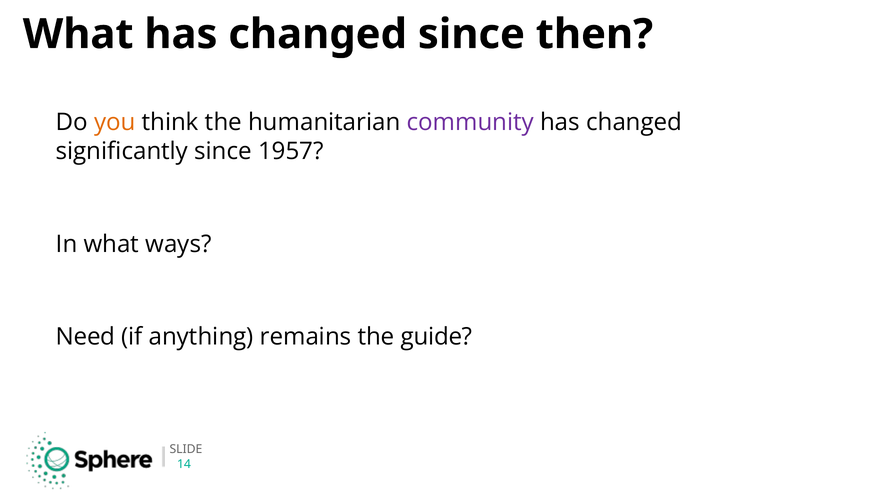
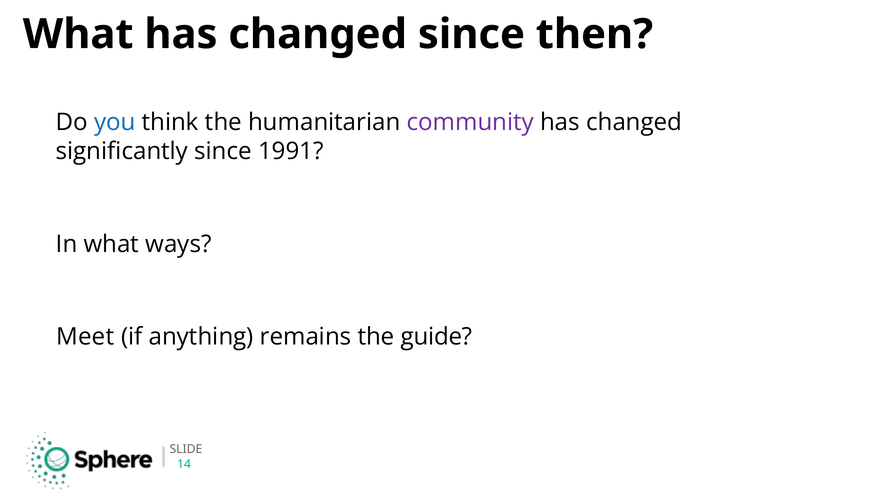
you colour: orange -> blue
1957: 1957 -> 1991
Need: Need -> Meet
